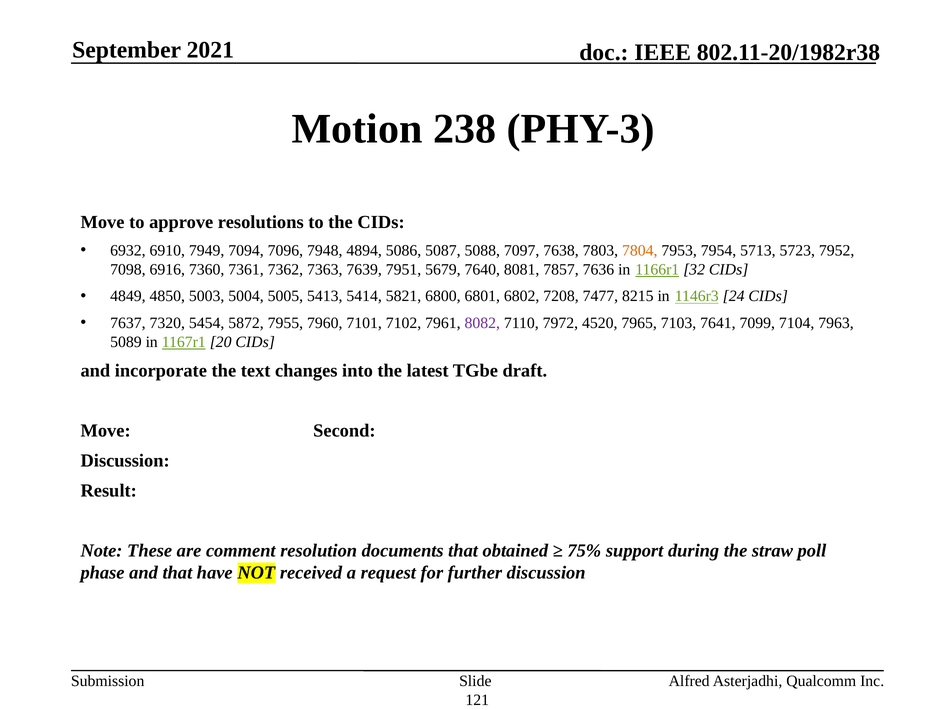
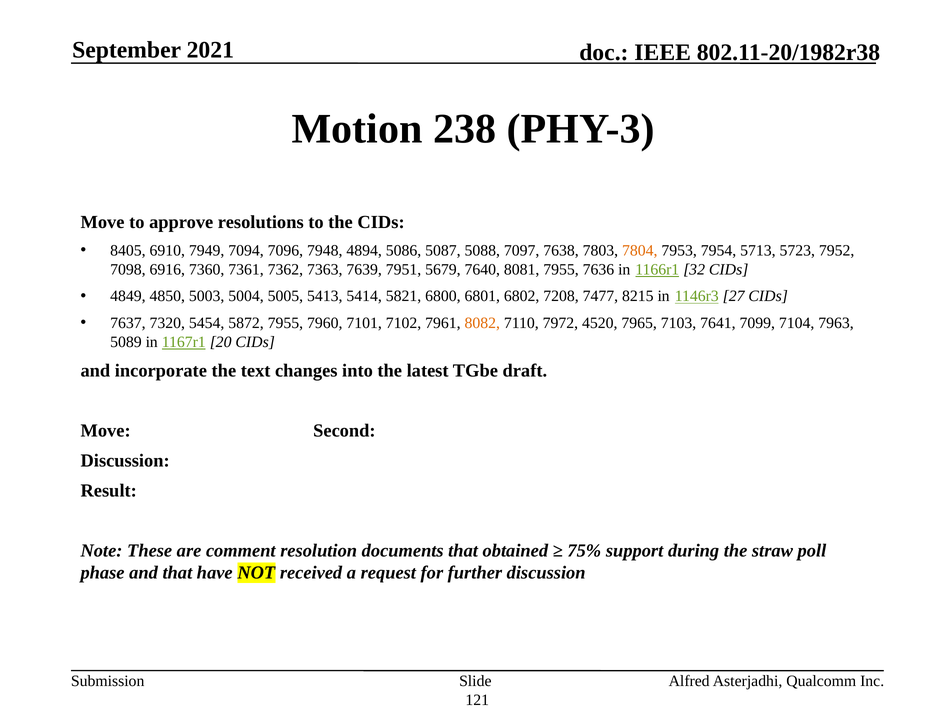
6932: 6932 -> 8405
8081 7857: 7857 -> 7955
24: 24 -> 27
8082 colour: purple -> orange
